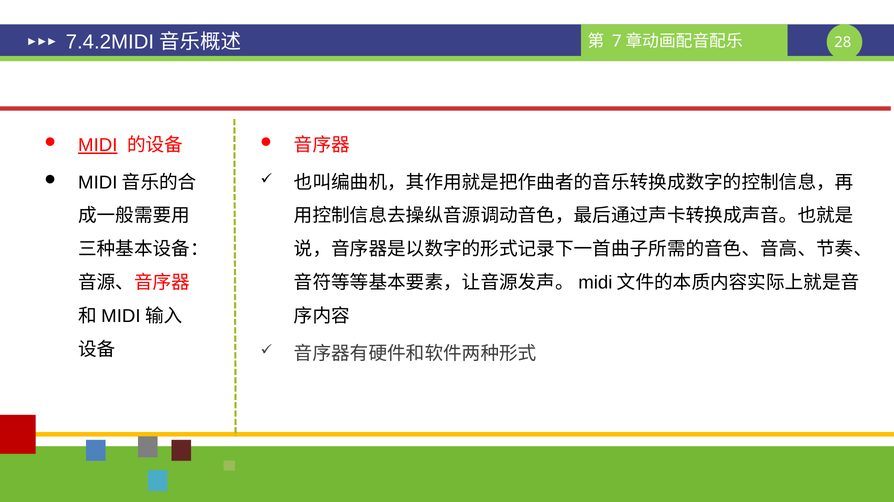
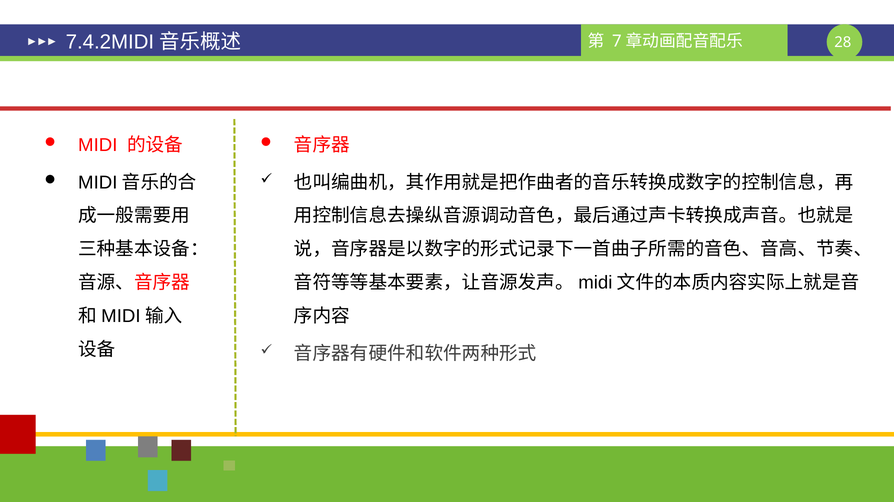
MIDI underline: present -> none
